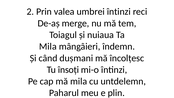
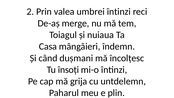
Mila at (48, 46): Mila -> Casa
mă mila: mila -> grija
